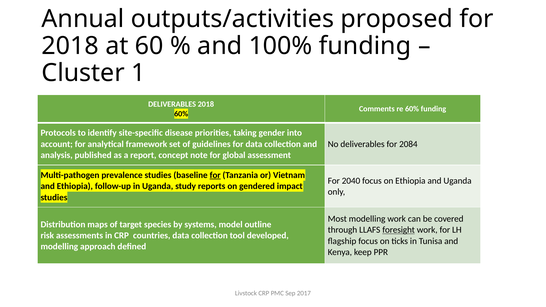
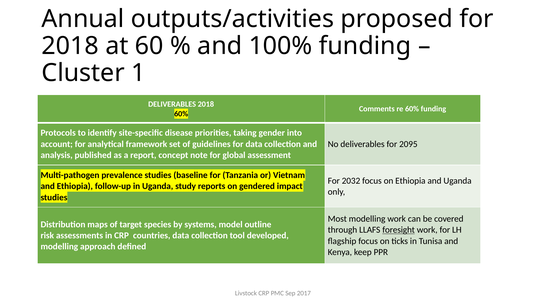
2084: 2084 -> 2095
for at (215, 175) underline: present -> none
2040: 2040 -> 2032
